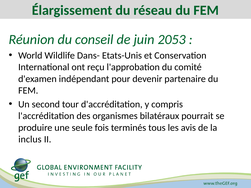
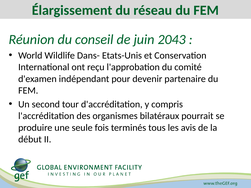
2053: 2053 -> 2043
inclus: inclus -> début
